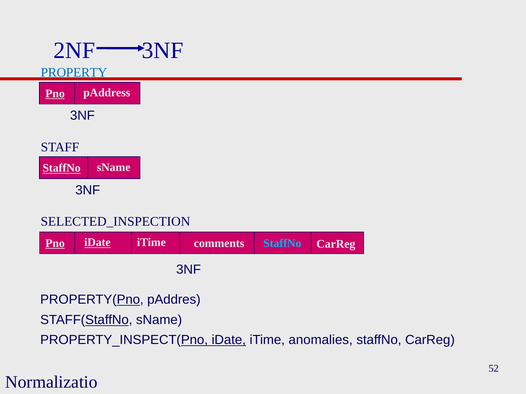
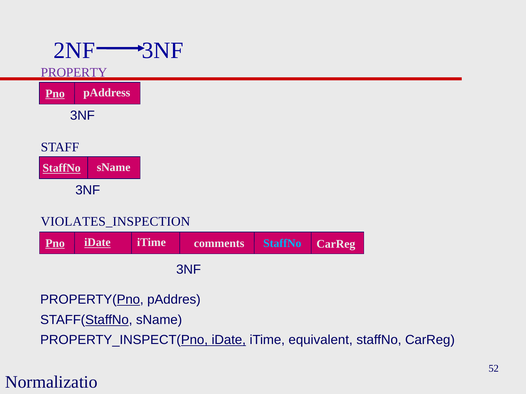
PROPERTY colour: blue -> purple
SELECTED_INSPECTION: SELECTED_INSPECTION -> VIOLATES_INSPECTION
anomalies: anomalies -> equivalent
